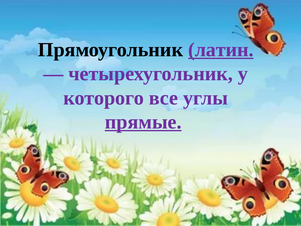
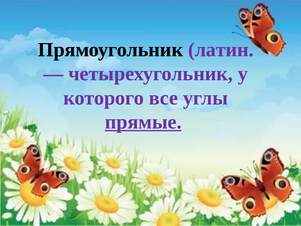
латин underline: present -> none
